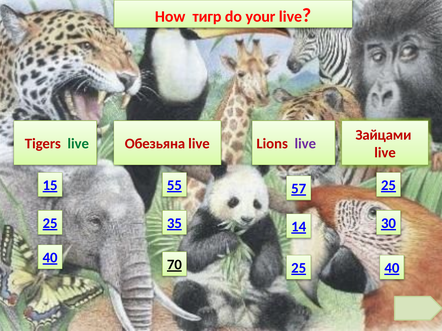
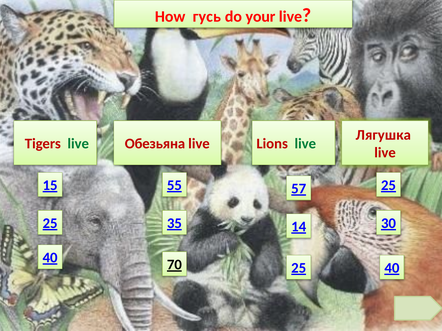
тигр: тигр -> гусь
Зайцами: Зайцами -> Лягушка
live at (305, 144) colour: purple -> green
